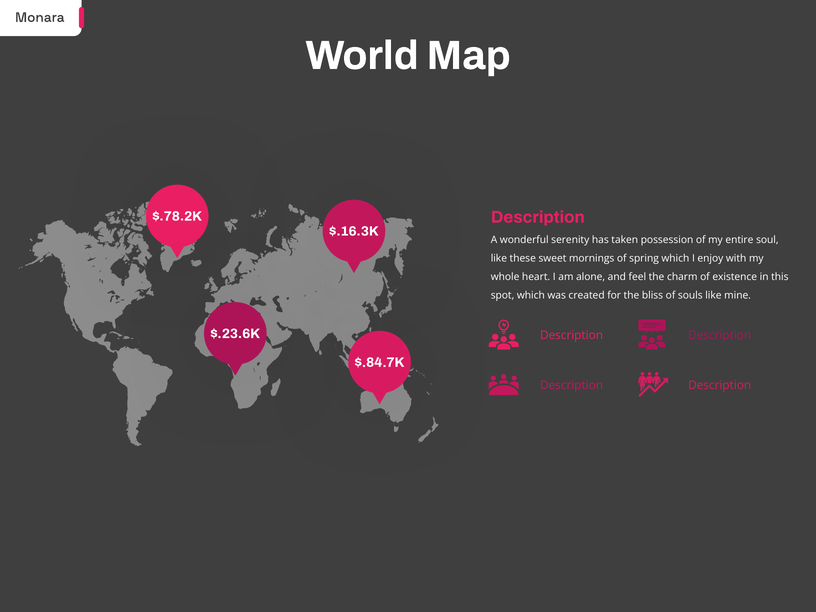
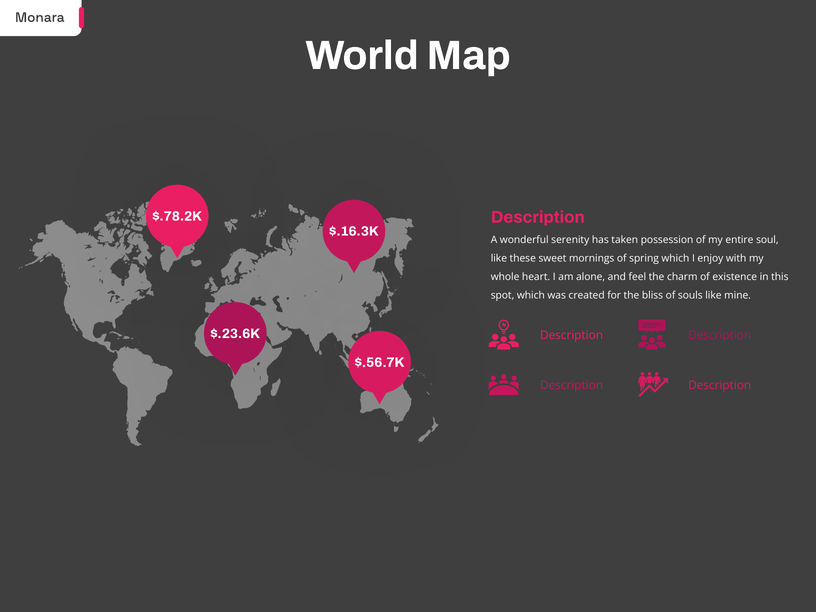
$.84.7K: $.84.7K -> $.56.7K
